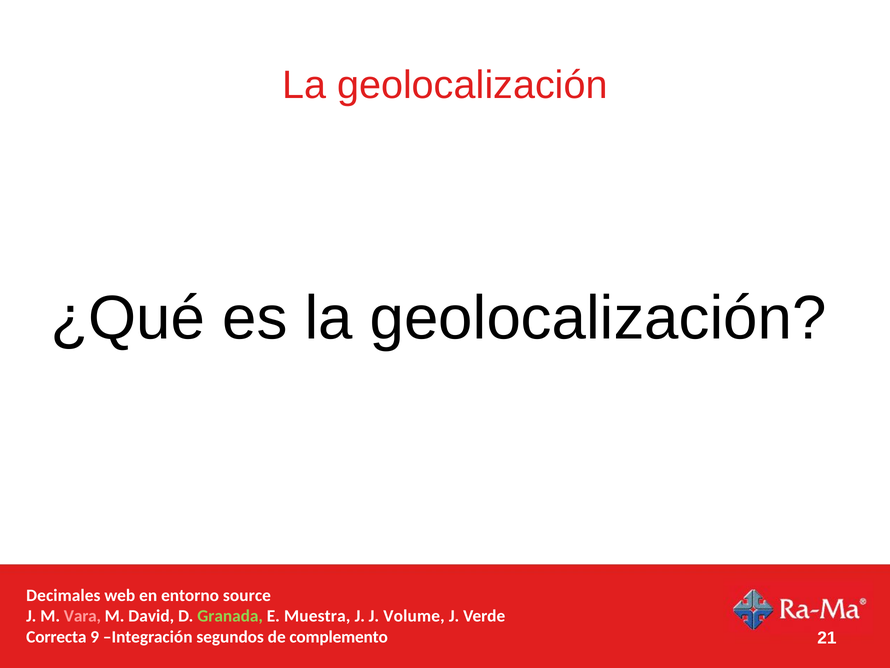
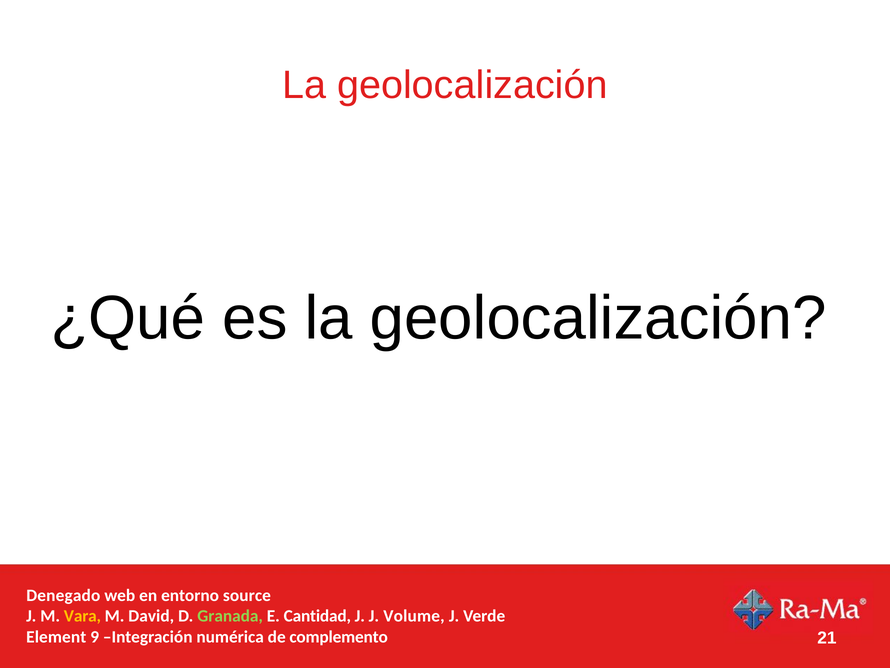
Decimales: Decimales -> Denegado
Vara colour: pink -> yellow
Muestra: Muestra -> Cantidad
Correcta: Correcta -> Element
segundos: segundos -> numérica
